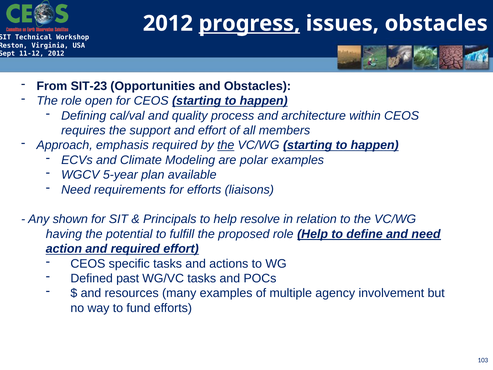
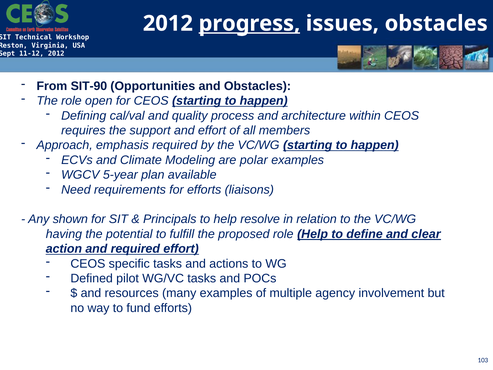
SIT-23: SIT-23 -> SIT-90
the at (226, 145) underline: present -> none
and need: need -> clear
past: past -> pilot
